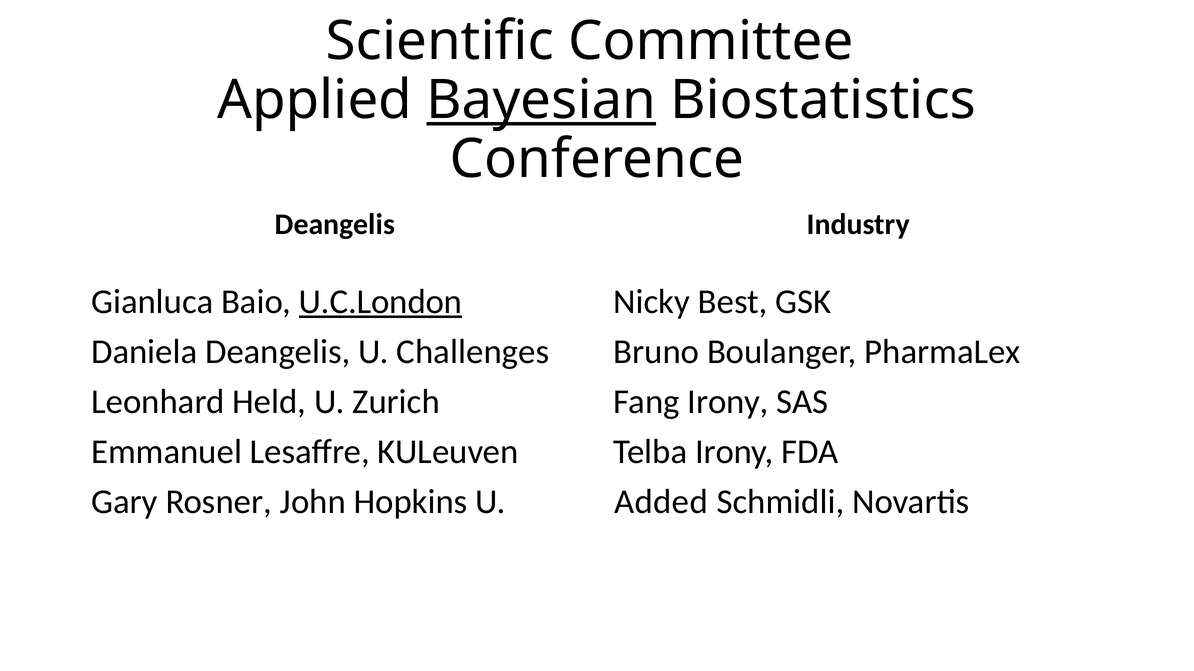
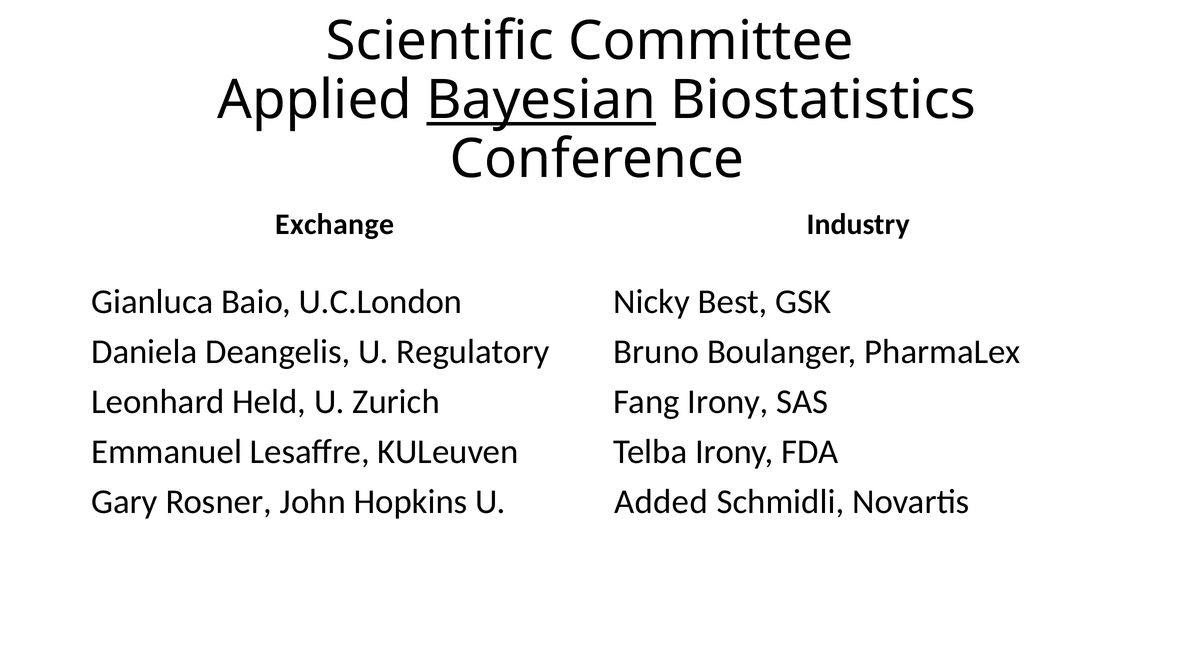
Deangelis at (335, 225): Deangelis -> Exchange
U.C.London underline: present -> none
Challenges: Challenges -> Regulatory
